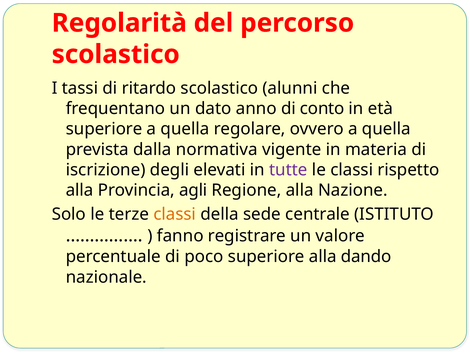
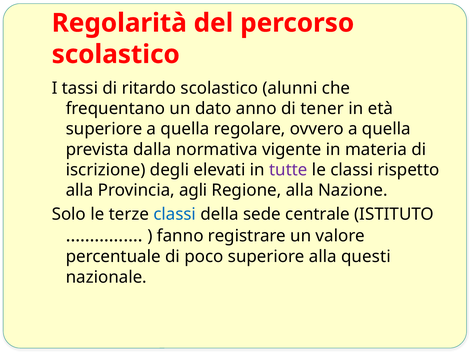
conto: conto -> tener
classi at (175, 214) colour: orange -> blue
dando: dando -> questi
